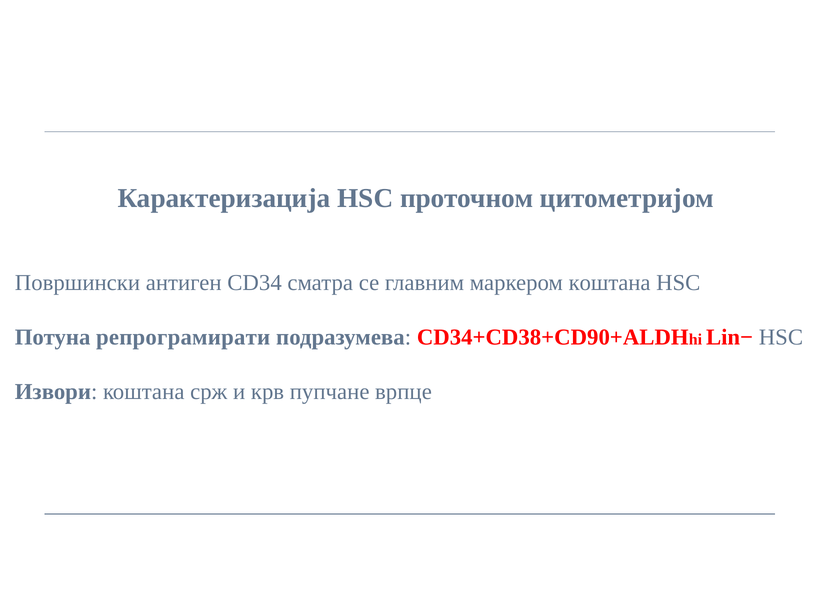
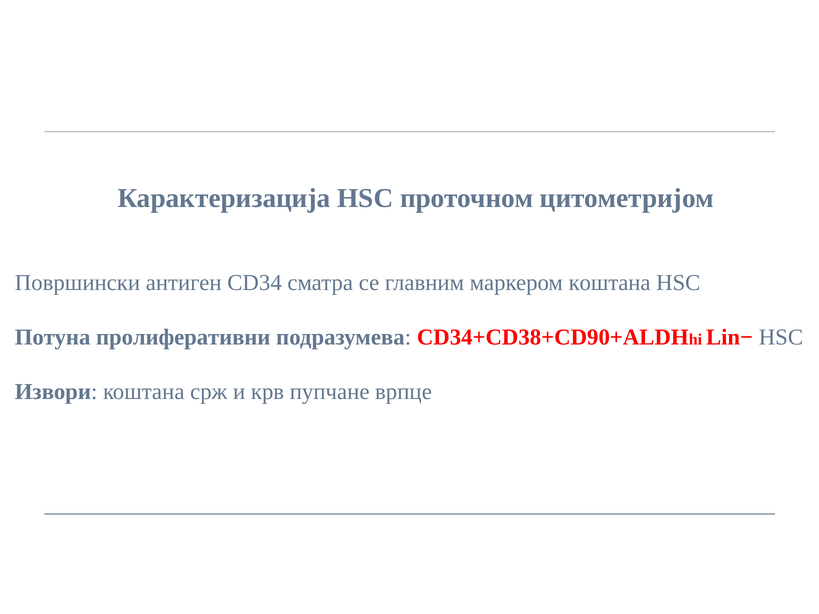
репрограмирати: репрограмирати -> пролиферативни
